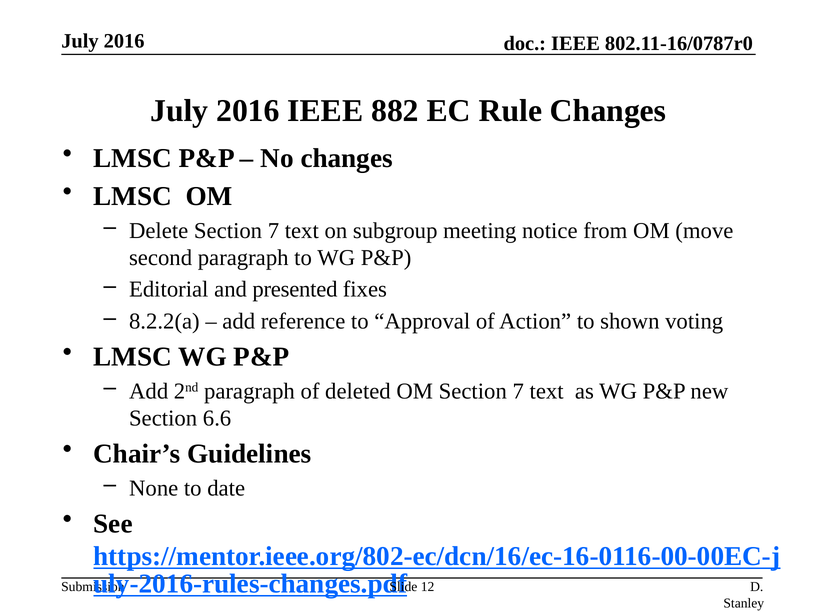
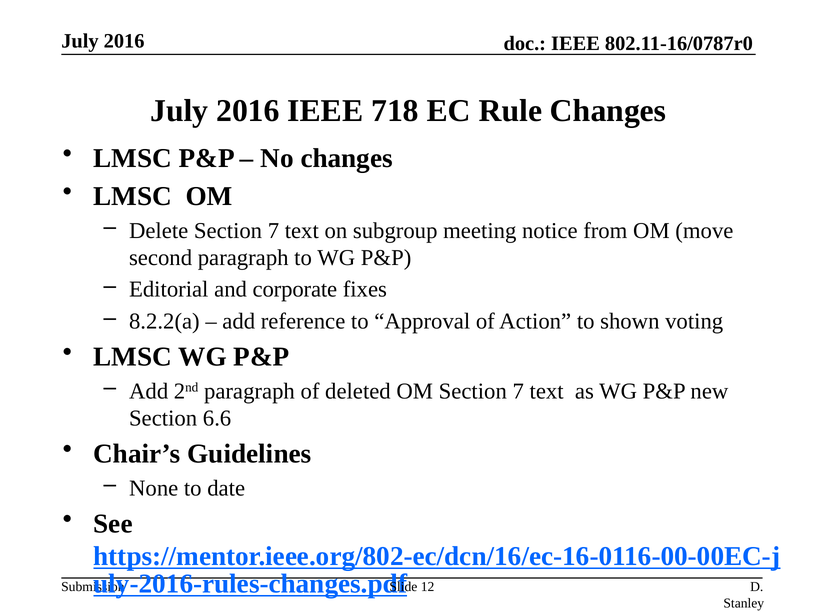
882: 882 -> 718
presented: presented -> corporate
